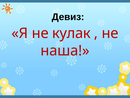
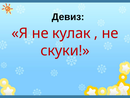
наша: наша -> скуки
